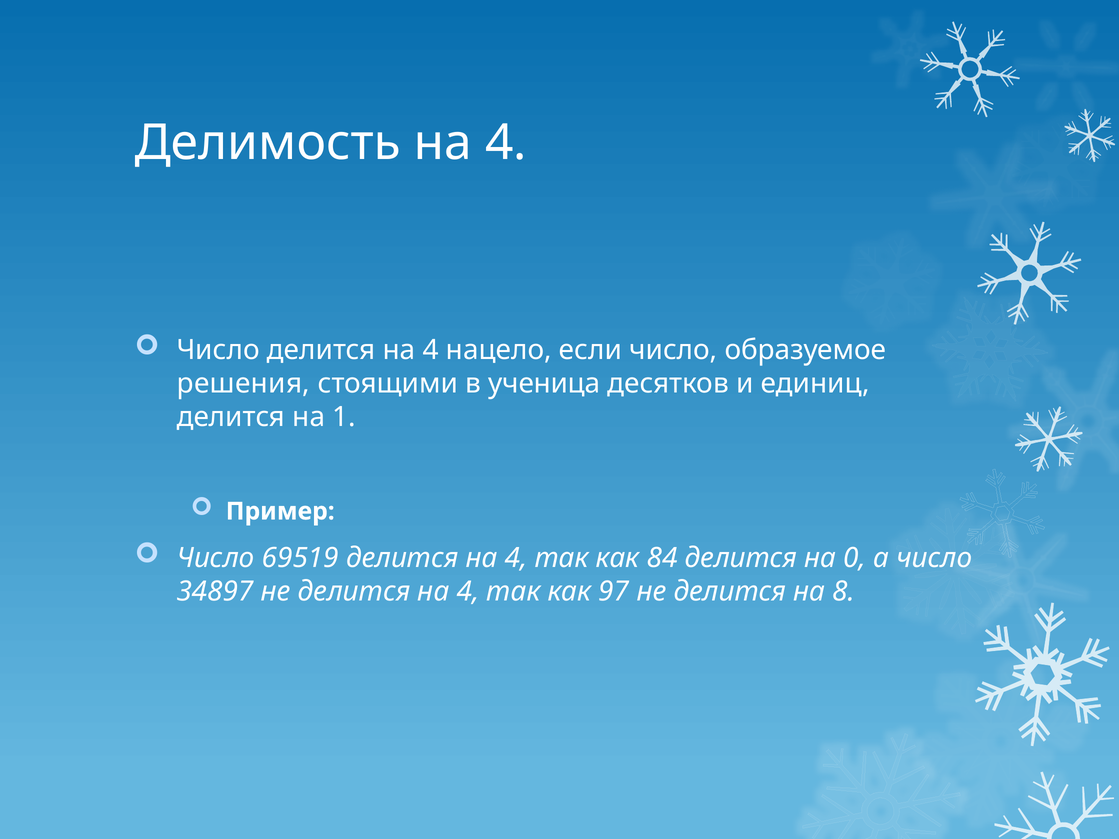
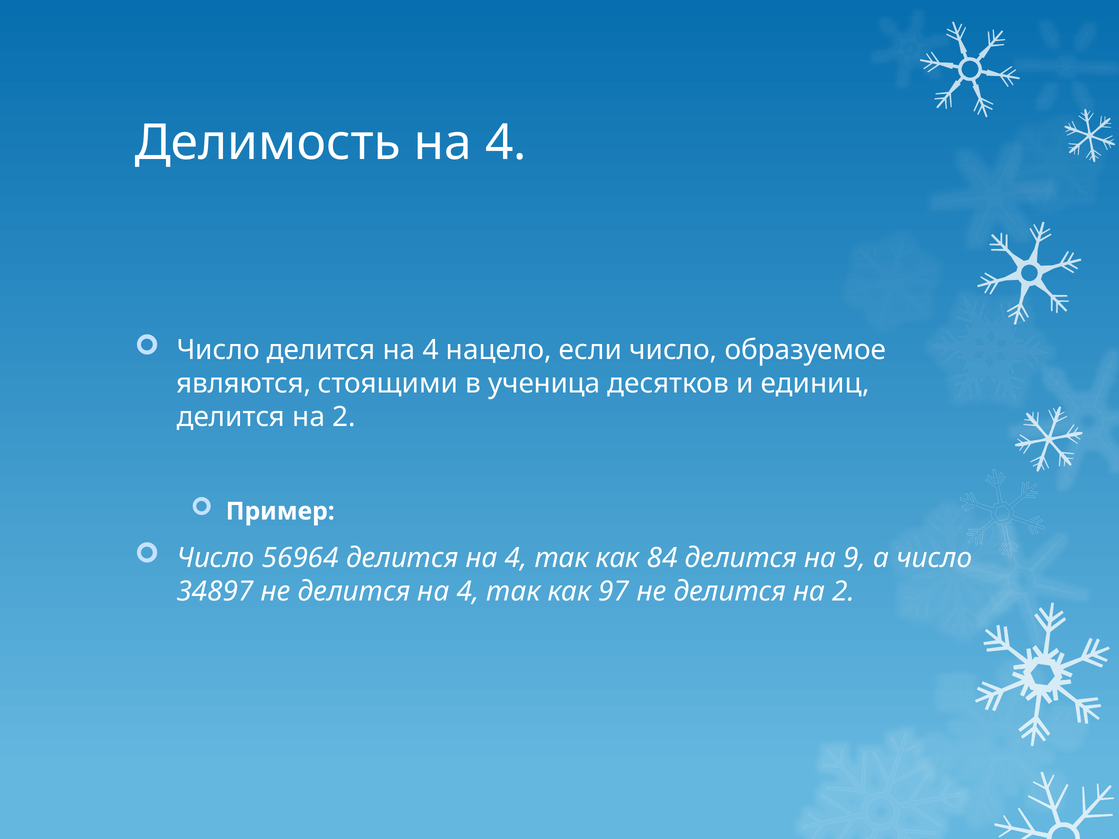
решения: решения -> являются
1 at (344, 417): 1 -> 2
69519: 69519 -> 56964
0: 0 -> 9
не делится на 8: 8 -> 2
